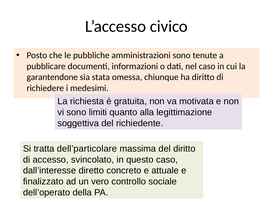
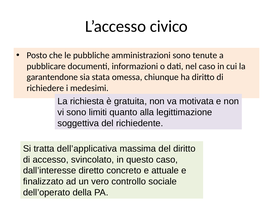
dell’particolare: dell’particolare -> dell’applicativa
